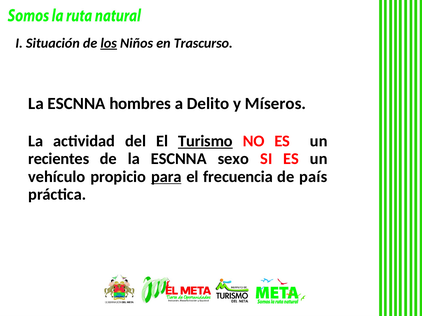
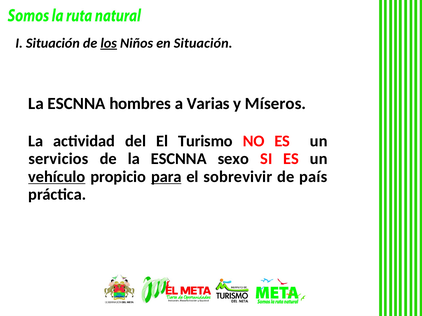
en Trascurso: Trascurso -> Situación
Delito: Delito -> Varias
Turismo underline: present -> none
recientes: recientes -> servicios
vehículo underline: none -> present
frecuencia: frecuencia -> sobrevivir
